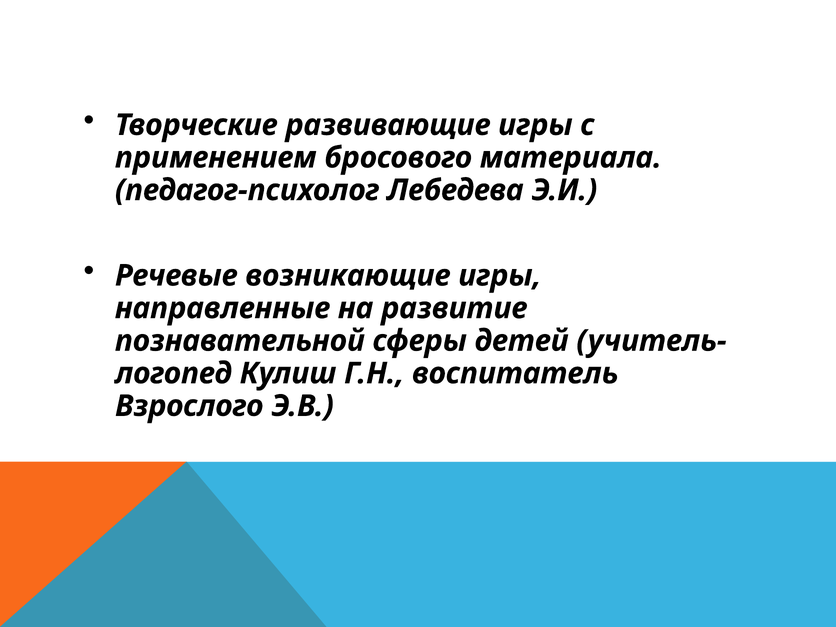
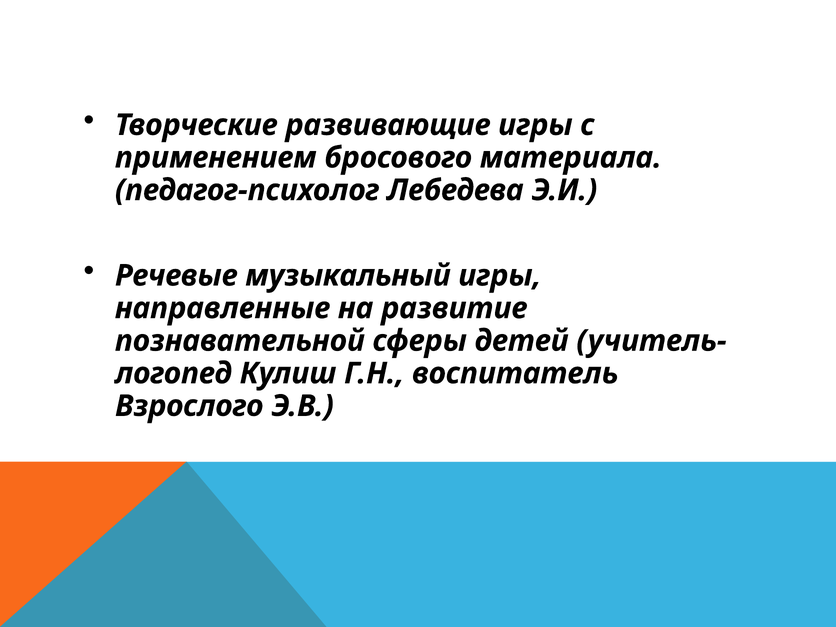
возникающие: возникающие -> музыкальный
